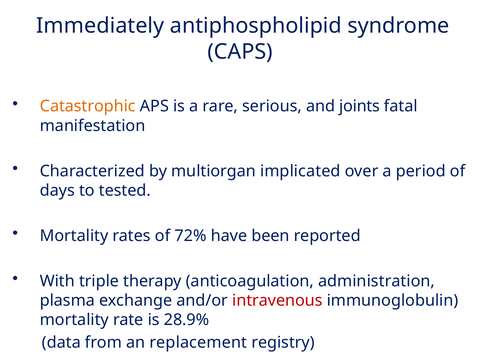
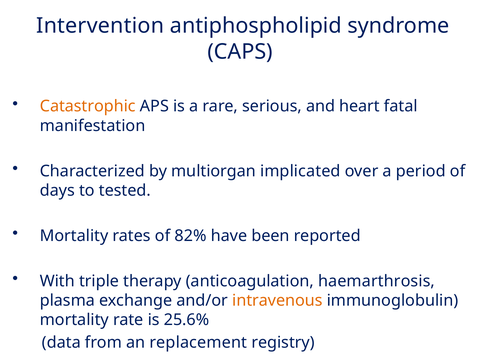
Immediately: Immediately -> Intervention
joints: joints -> heart
72%: 72% -> 82%
administration: administration -> haemarthrosis
intravenous colour: red -> orange
28.9%: 28.9% -> 25.6%
